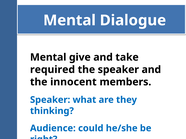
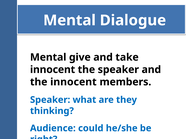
required at (53, 70): required -> innocent
